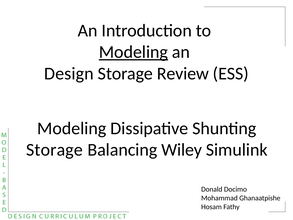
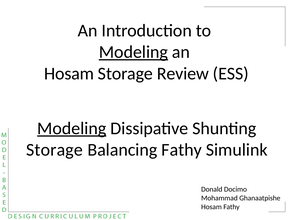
Design at (69, 73): Design -> Hosam
Modeling at (72, 128) underline: none -> present
Balancing Wiley: Wiley -> Fathy
